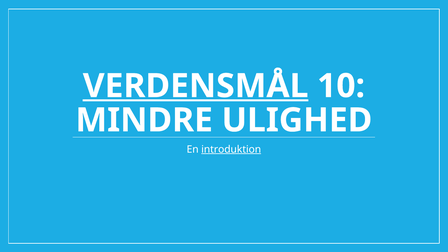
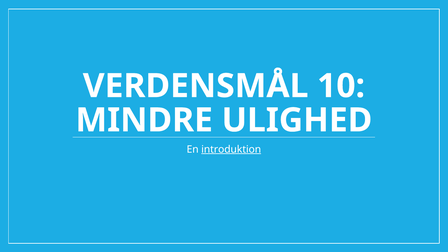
VERDENSMÅL underline: present -> none
